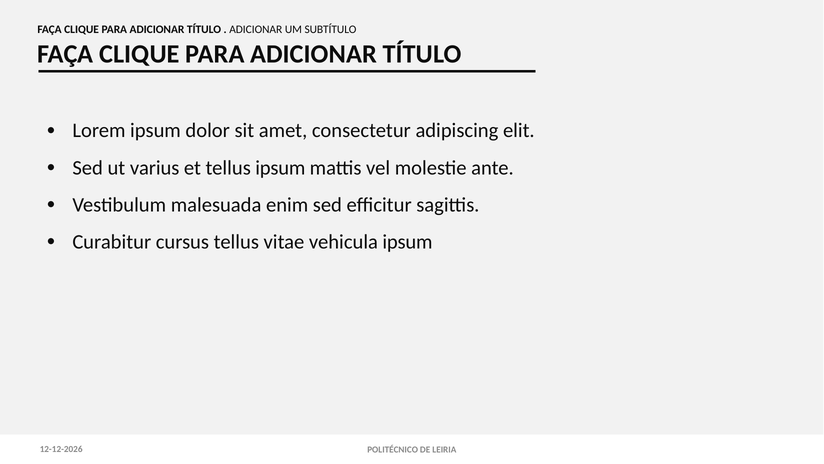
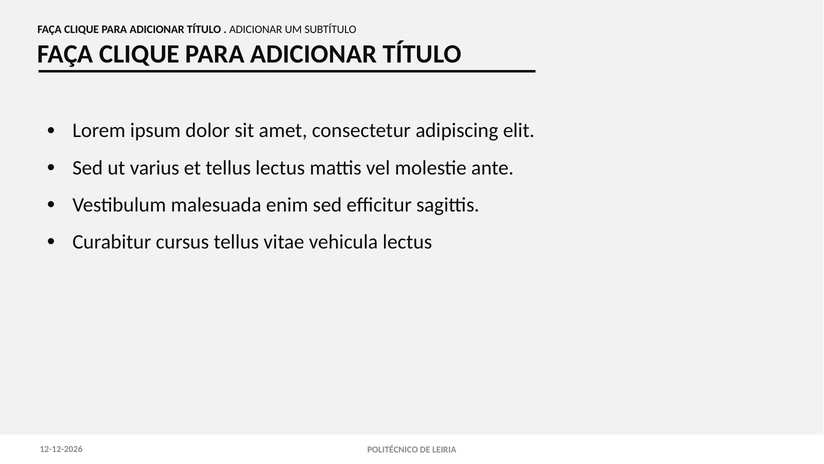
tellus ipsum: ipsum -> lectus
vehicula ipsum: ipsum -> lectus
